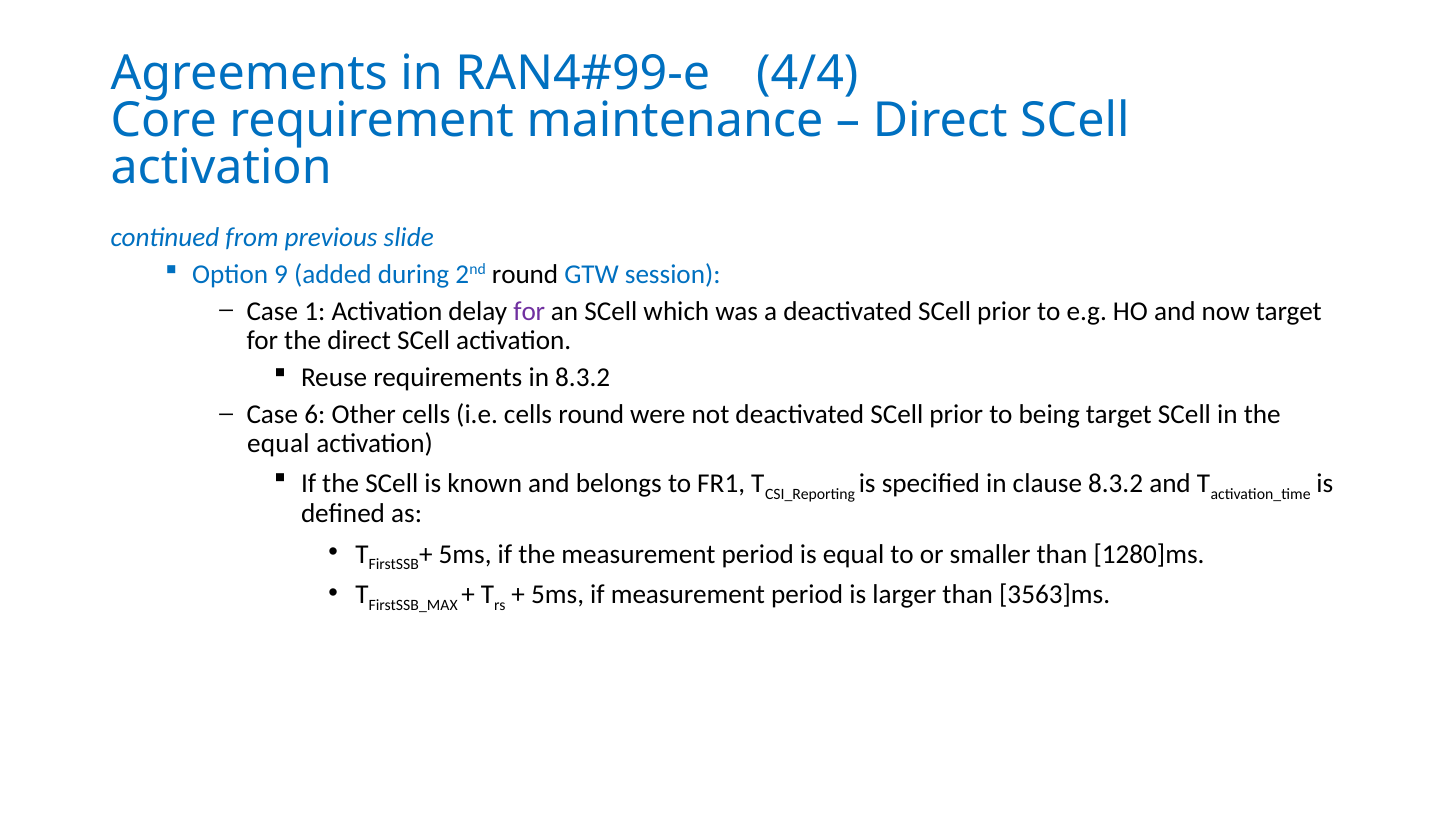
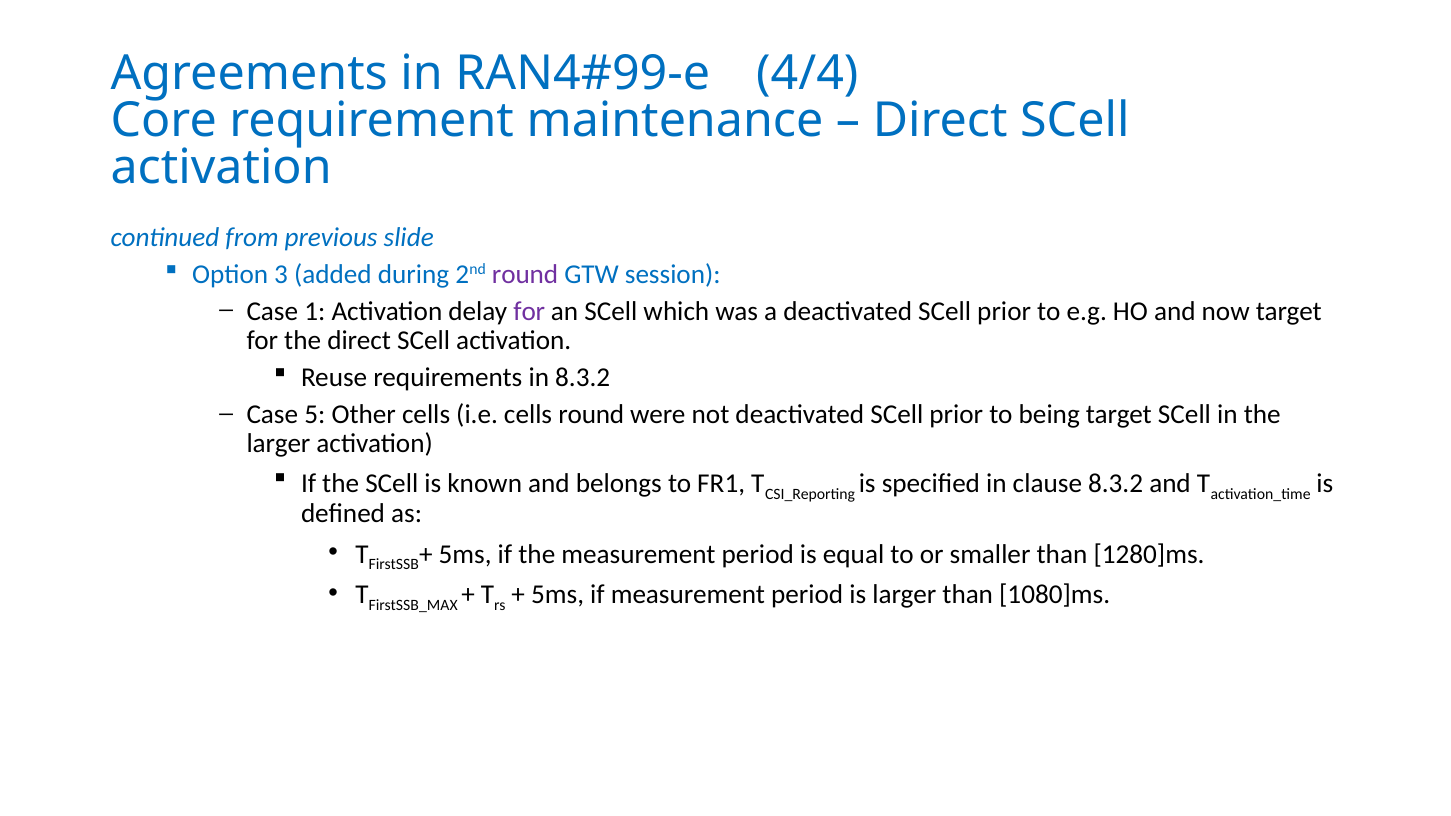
9: 9 -> 3
round at (525, 274) colour: black -> purple
6: 6 -> 5
equal at (278, 444): equal -> larger
3563]ms: 3563]ms -> 1080]ms
